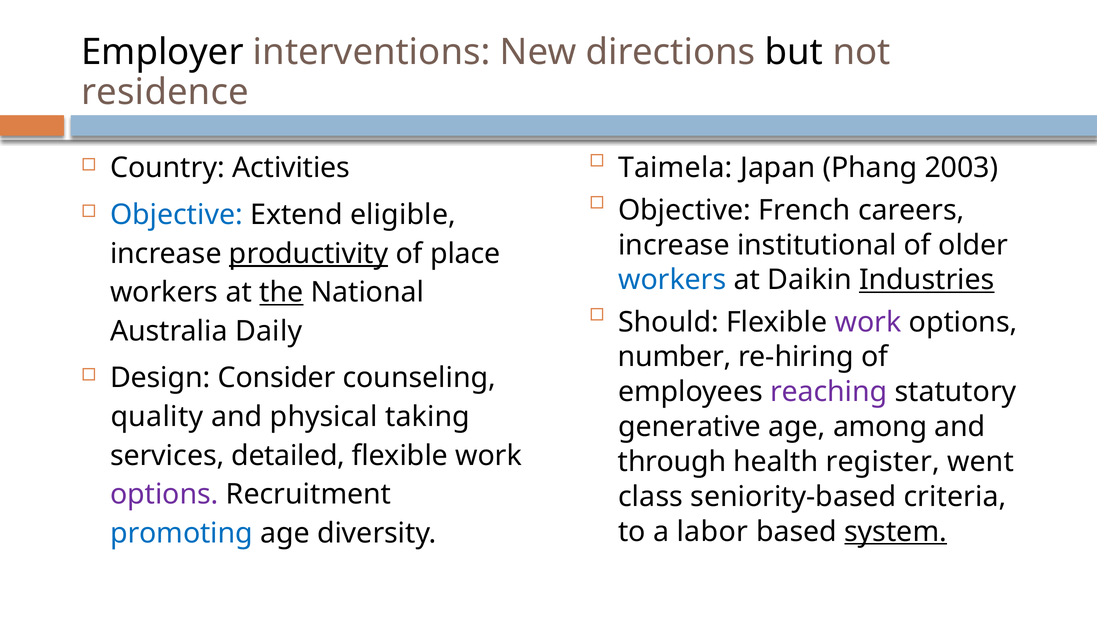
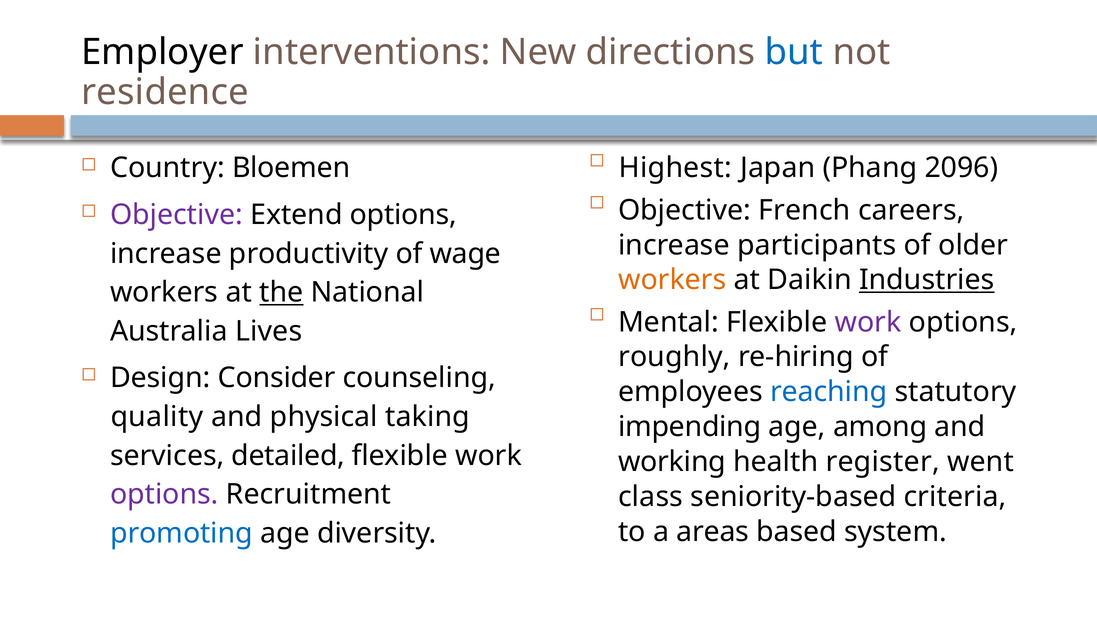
but colour: black -> blue
Taimela: Taimela -> Highest
2003: 2003 -> 2096
Activities: Activities -> Bloemen
Objective at (176, 215) colour: blue -> purple
Extend eligible: eligible -> options
institutional: institutional -> participants
productivity underline: present -> none
place: place -> wage
workers at (672, 280) colour: blue -> orange
Should: Should -> Mental
Daily: Daily -> Lives
number: number -> roughly
reaching colour: purple -> blue
generative: generative -> impending
through: through -> working
labor: labor -> areas
system underline: present -> none
